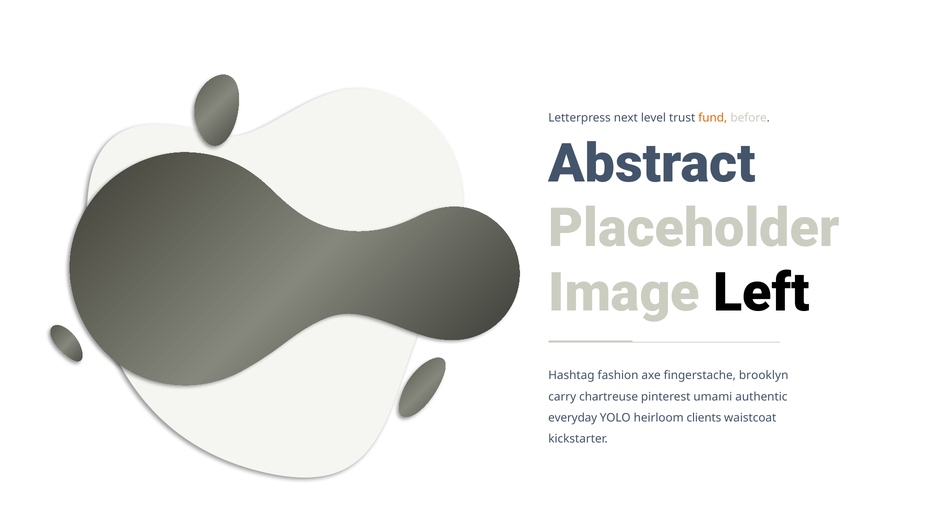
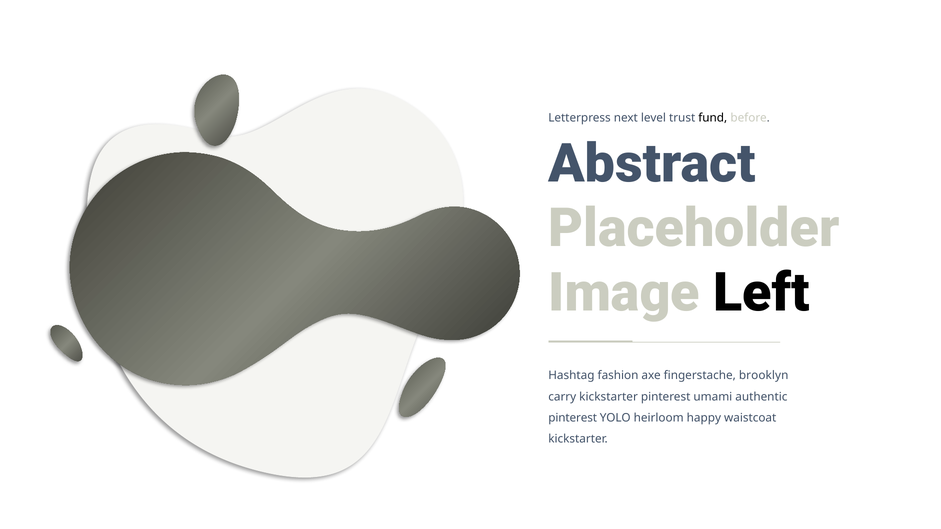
fund colour: orange -> black
carry chartreuse: chartreuse -> kickstarter
everyday at (573, 418): everyday -> pinterest
clients: clients -> happy
